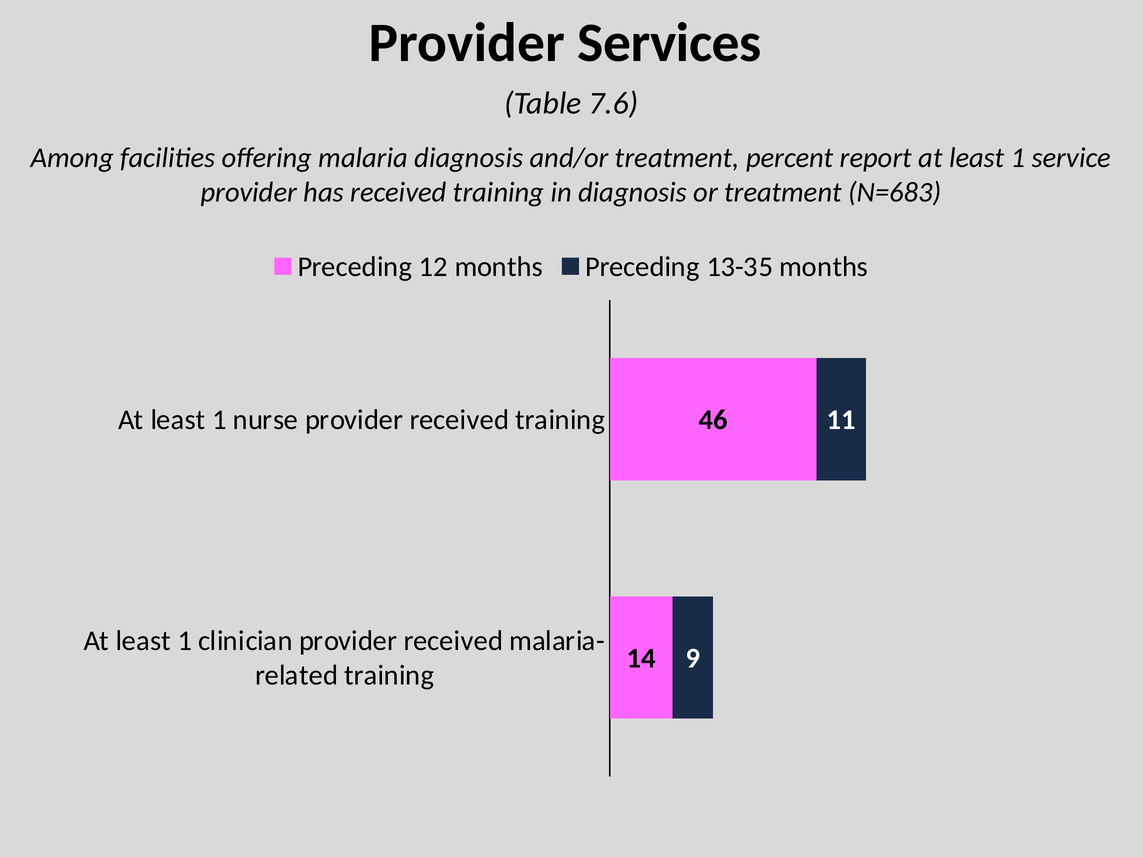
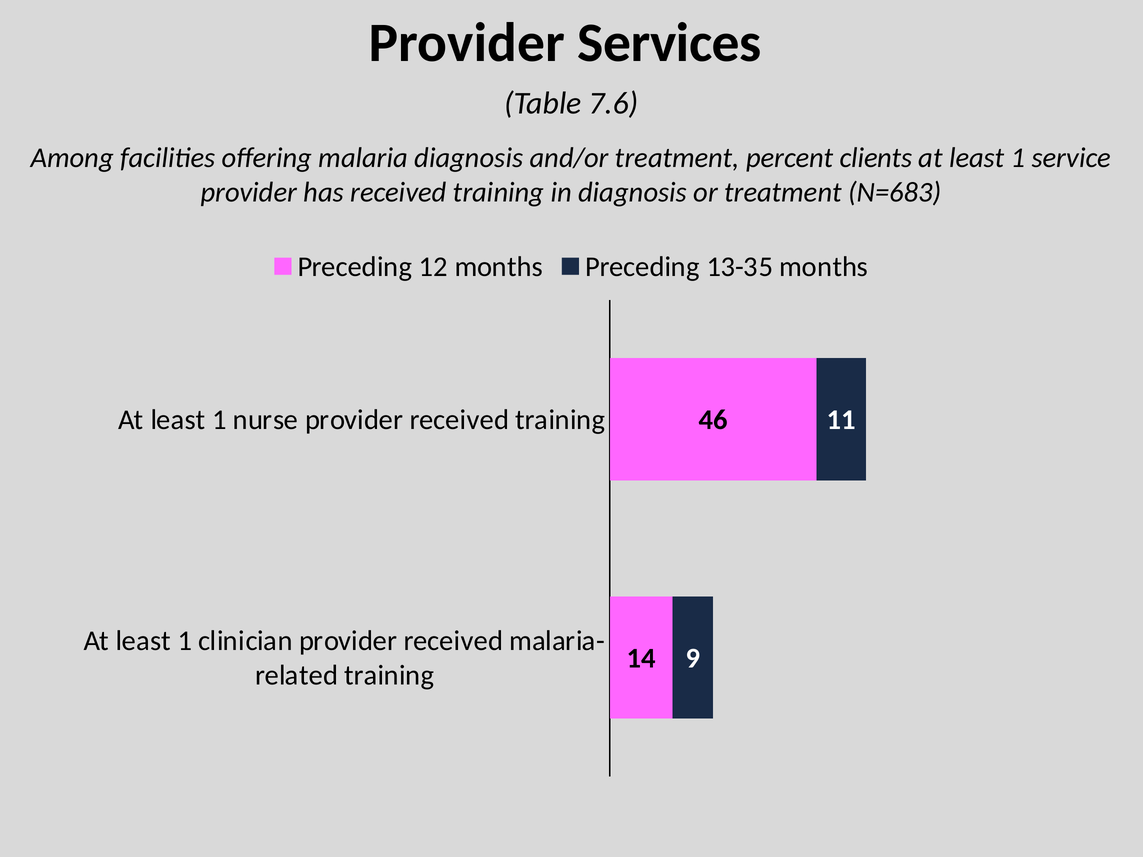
report: report -> clients
